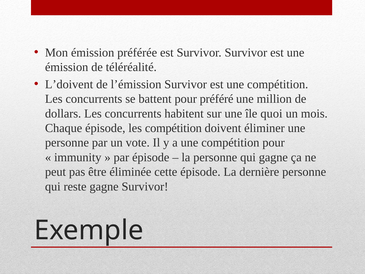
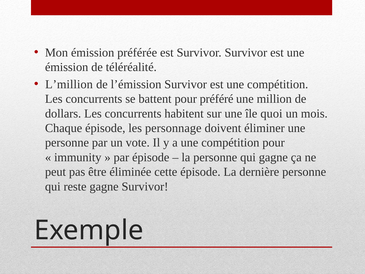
L’doivent: L’doivent -> L’million
les compétition: compétition -> personnage
